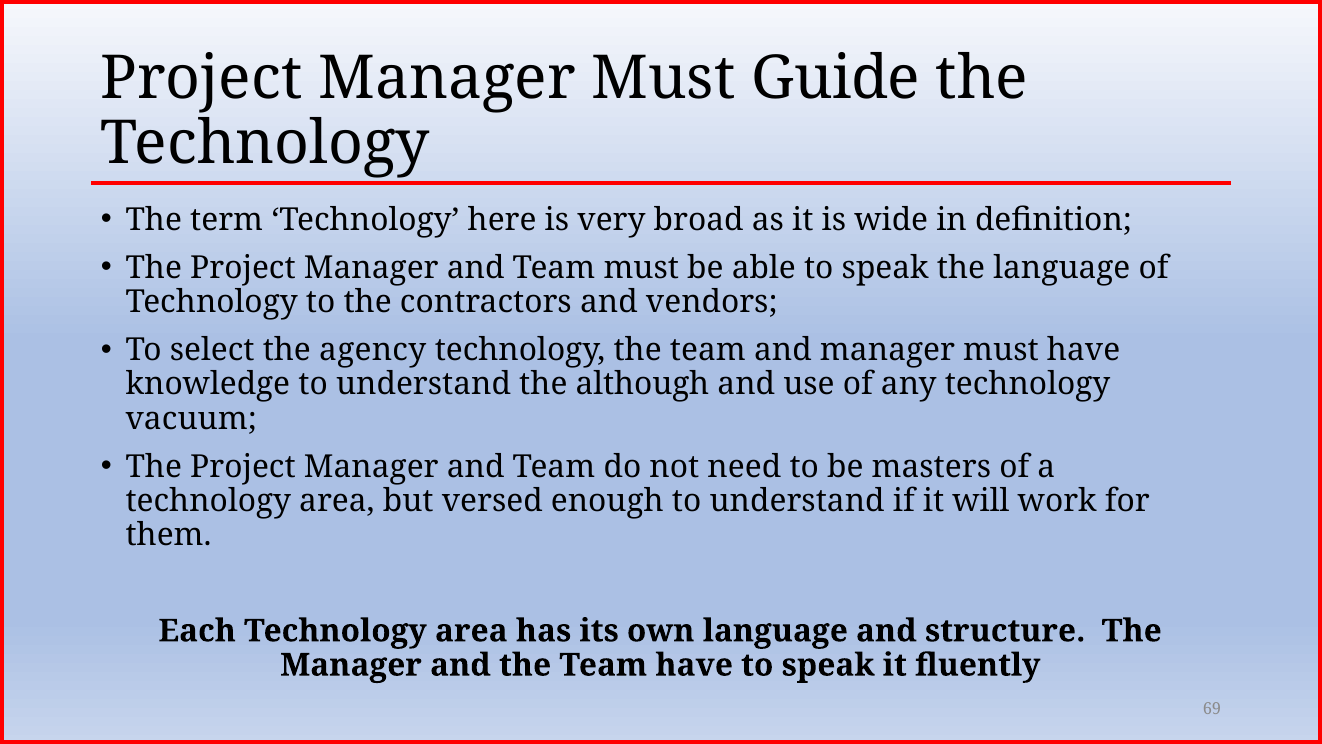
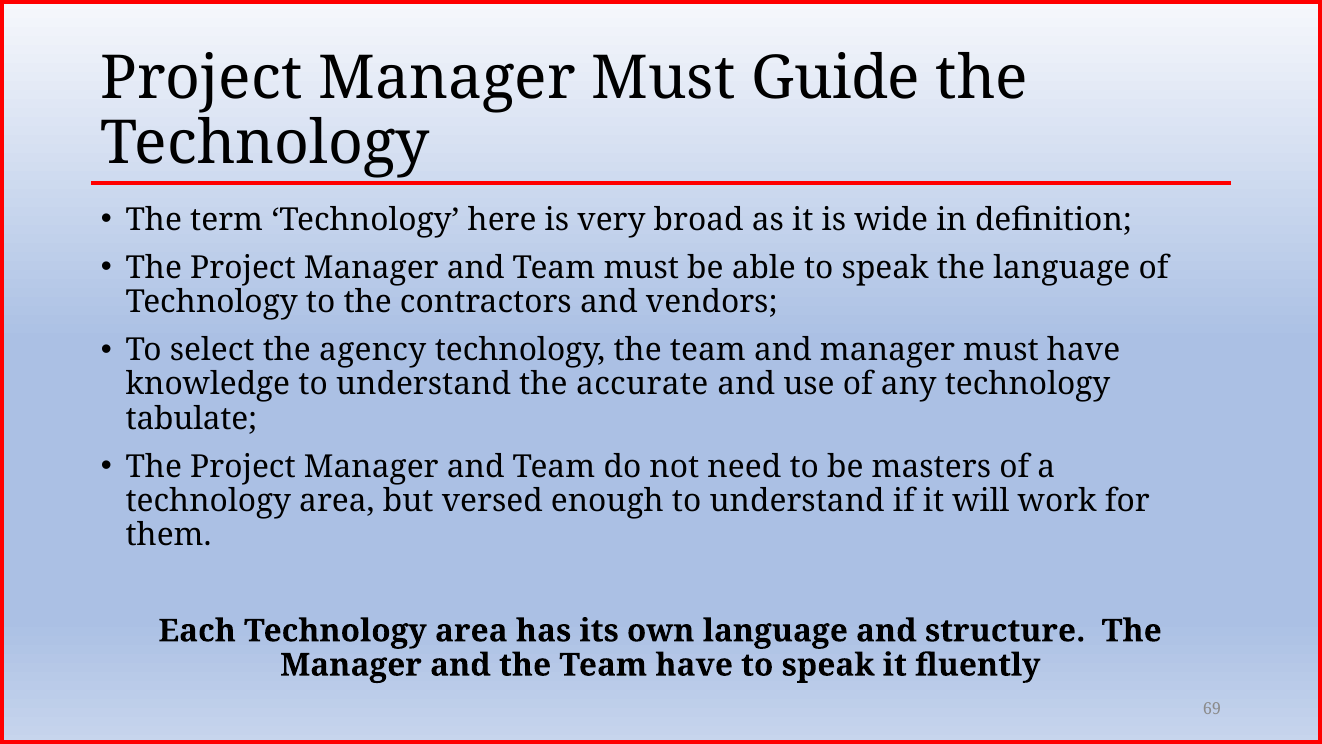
although: although -> accurate
vacuum: vacuum -> tabulate
